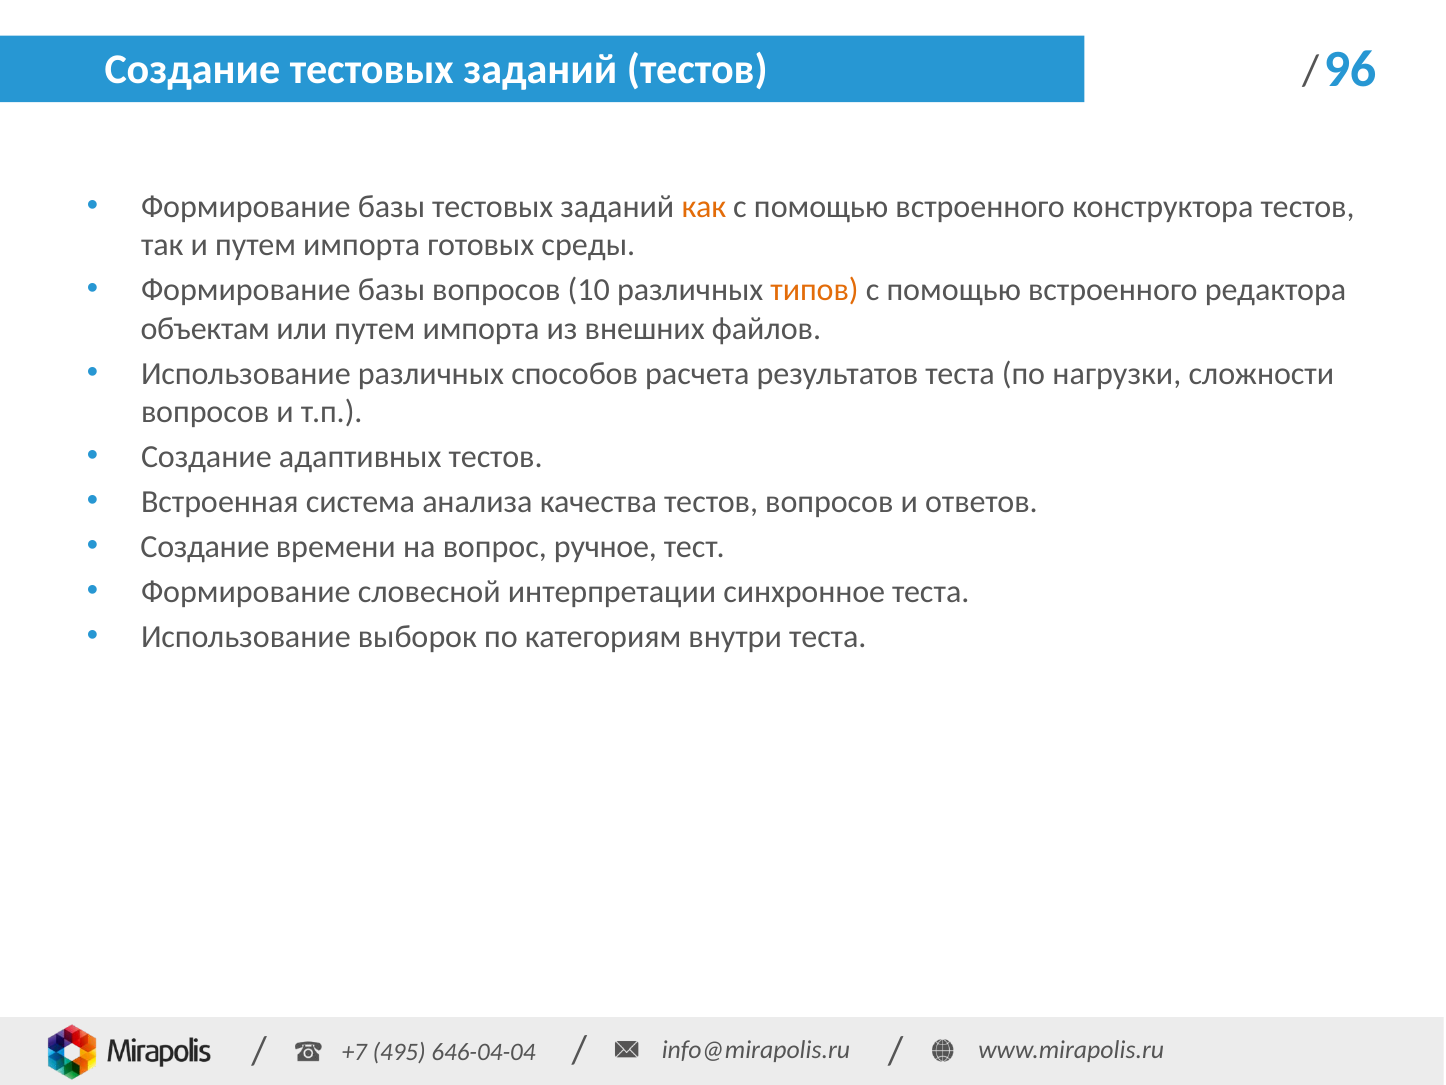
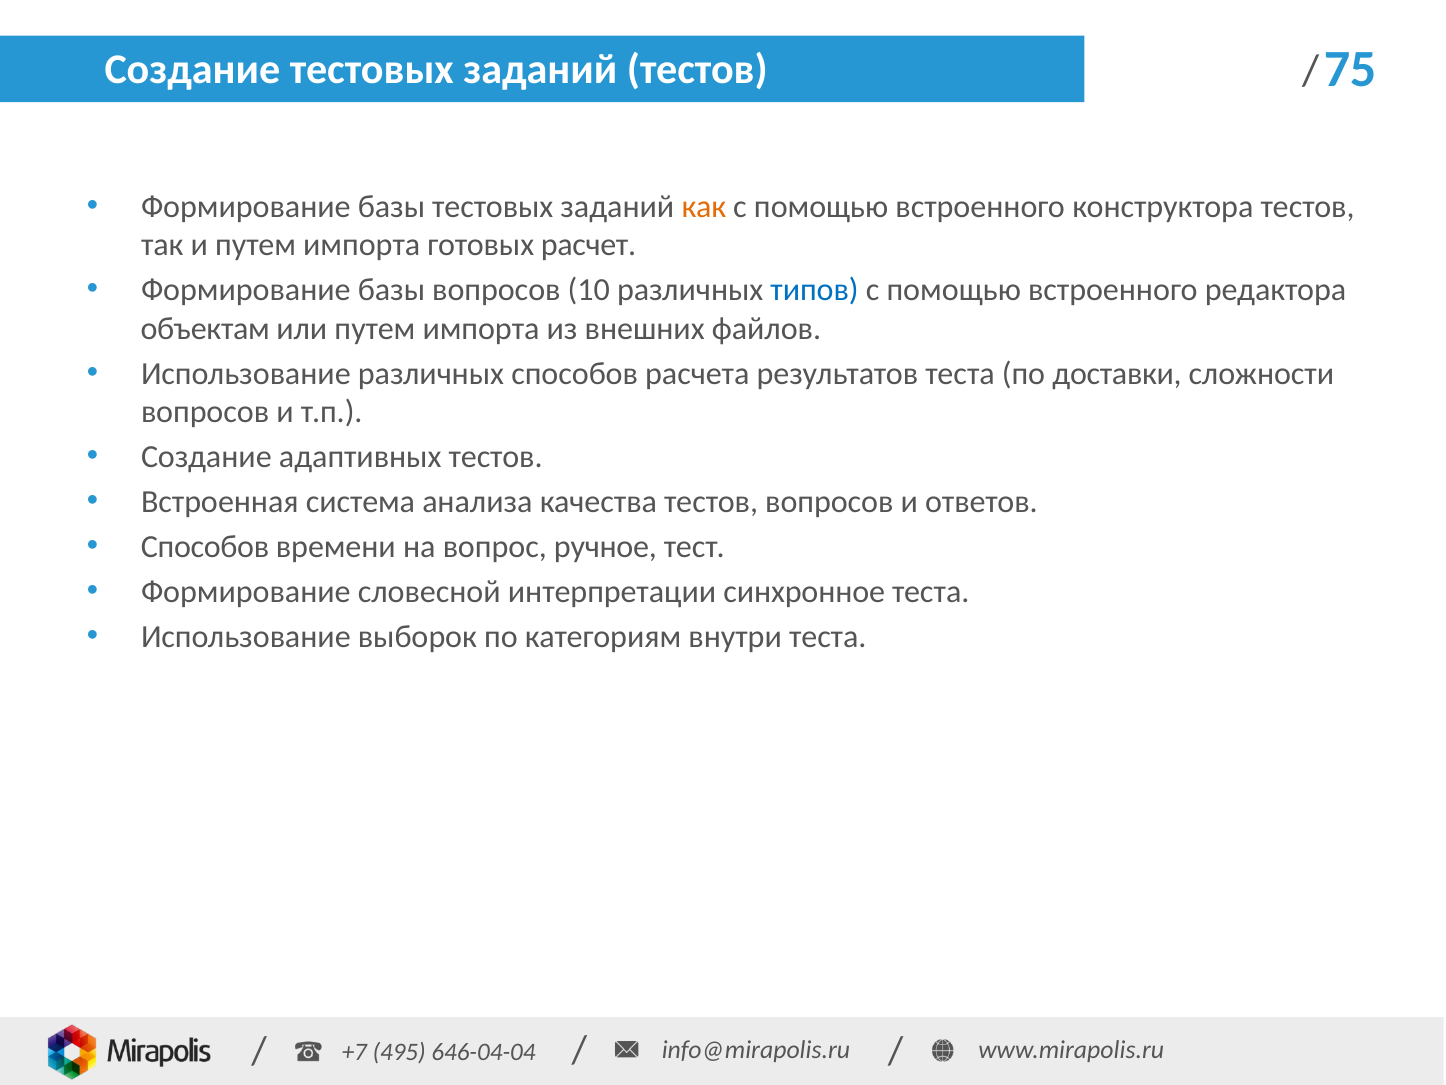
96: 96 -> 75
среды: среды -> расчет
типов colour: orange -> blue
нагрузки: нагрузки -> доставки
Создание at (205, 547): Создание -> Способов
